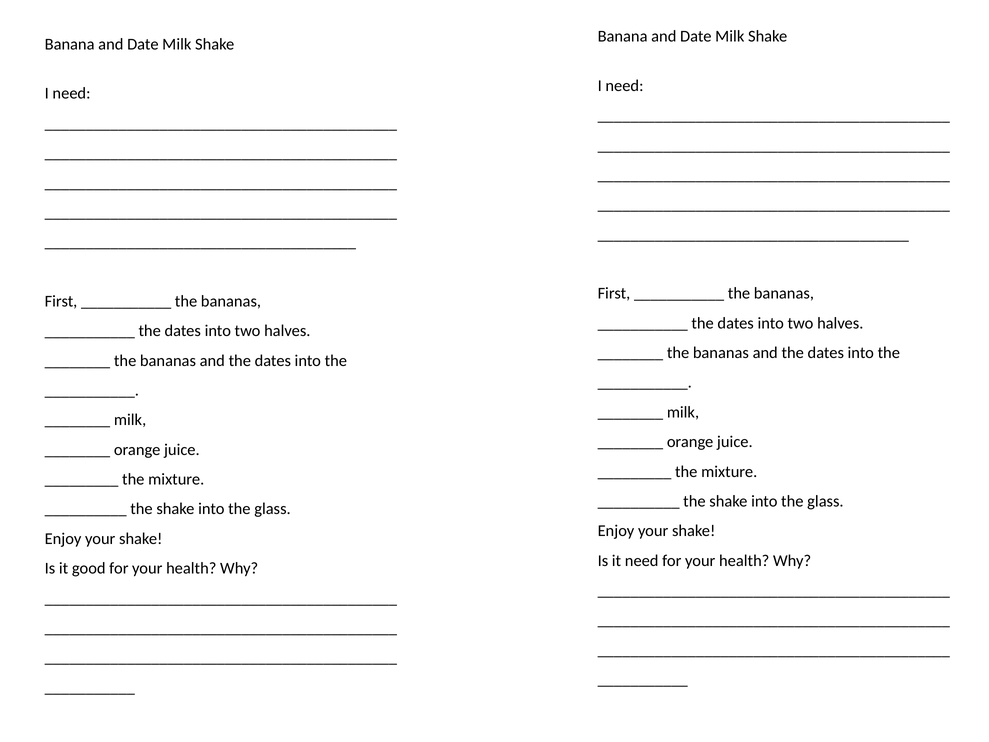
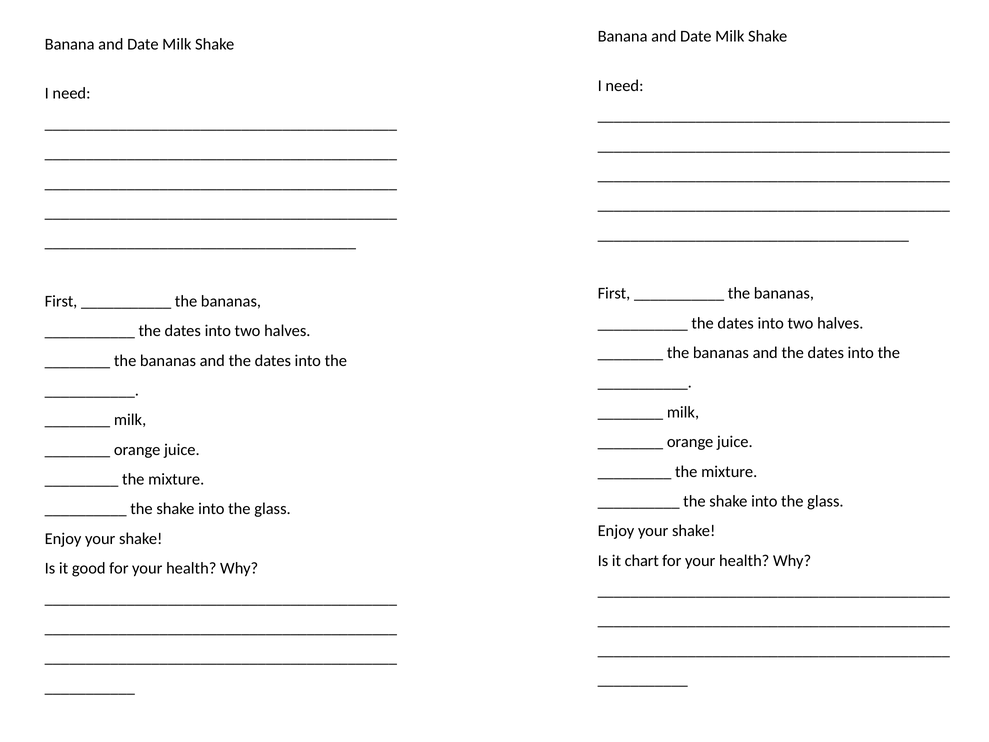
it need: need -> chart
